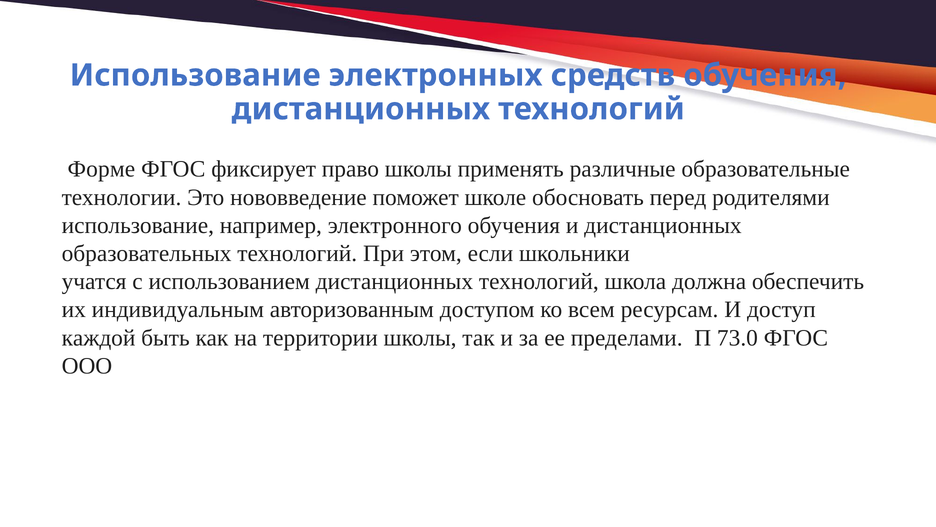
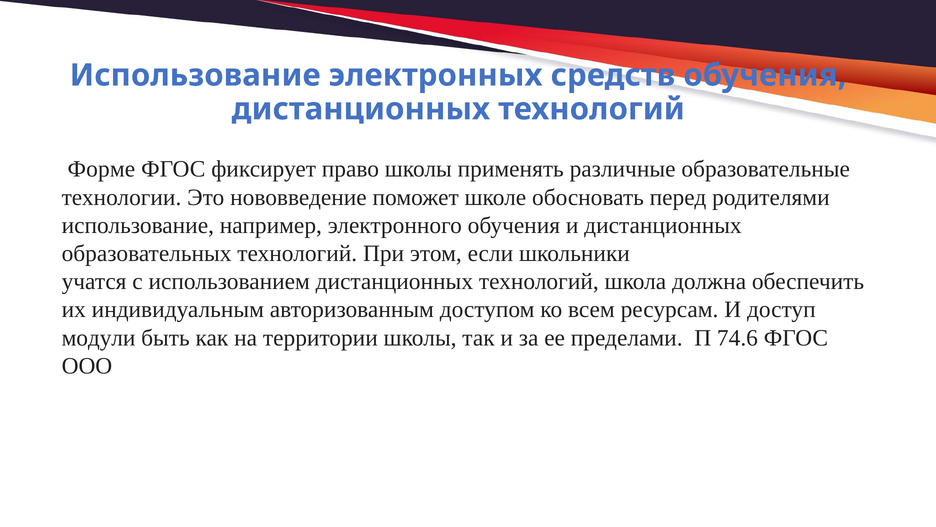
каждой: каждой -> модули
73.0: 73.0 -> 74.6
